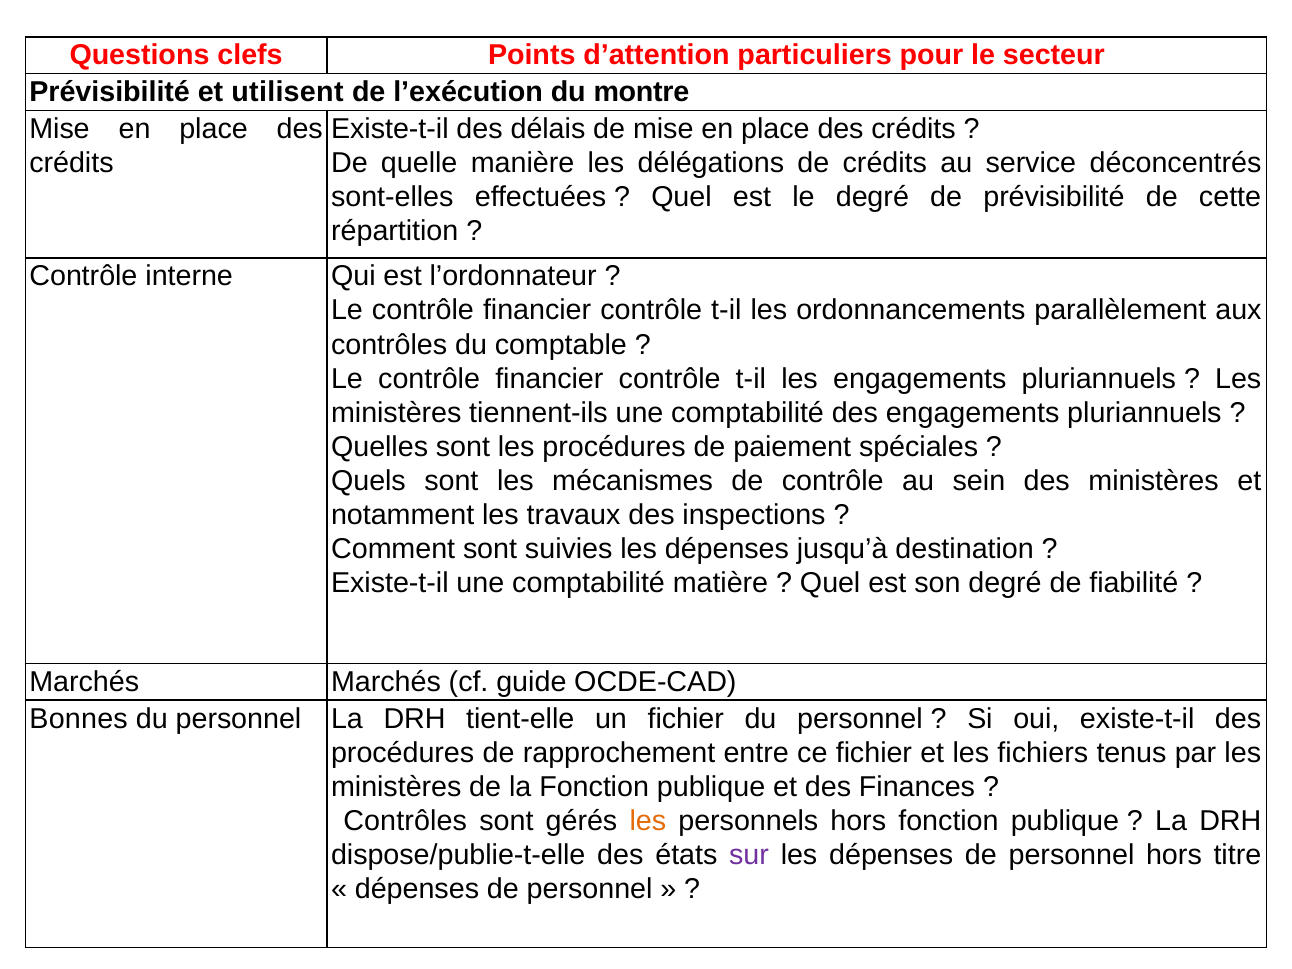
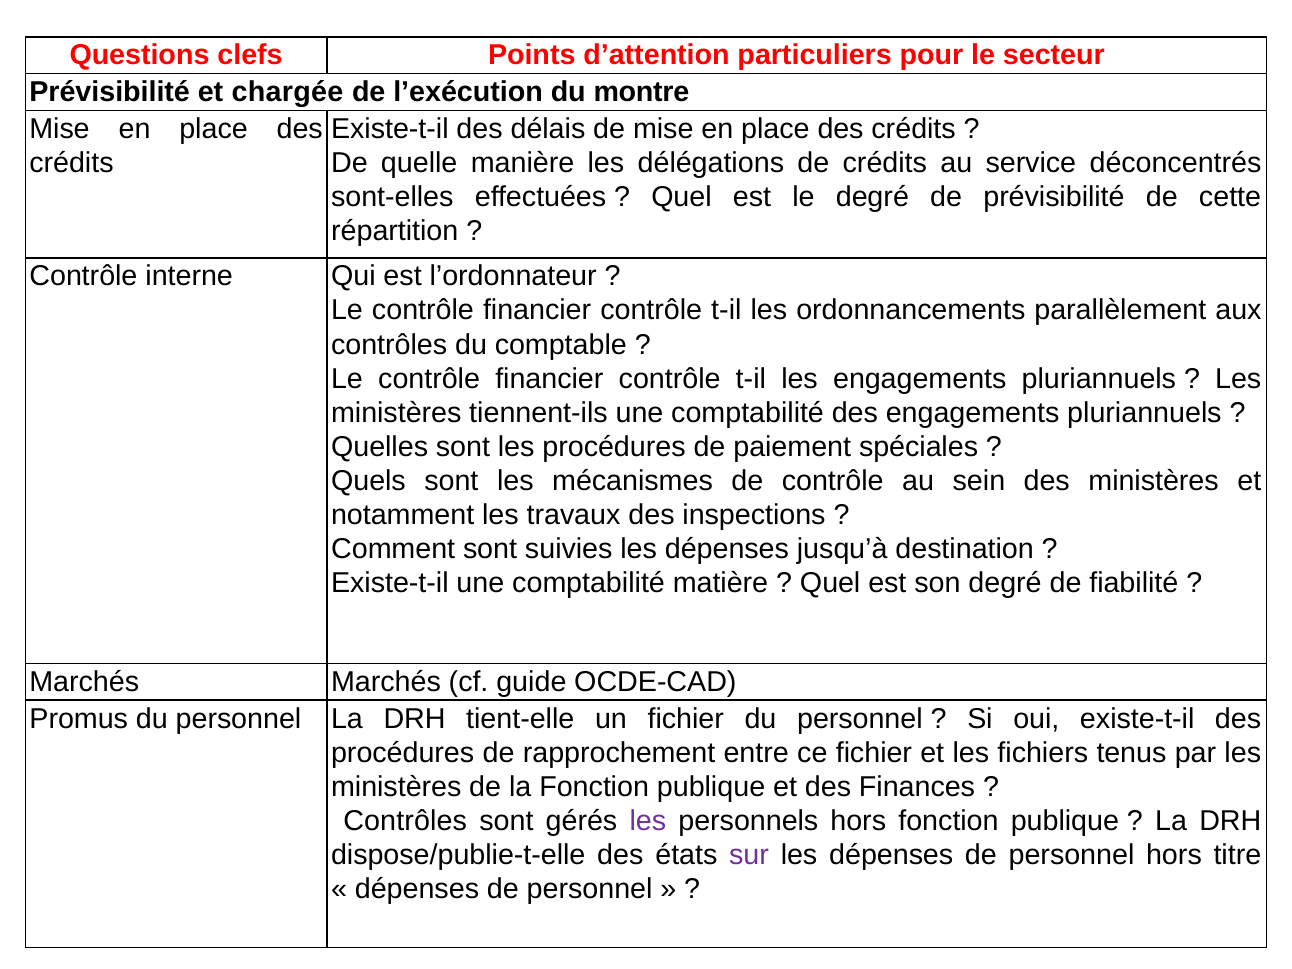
utilisent: utilisent -> chargée
Bonnes: Bonnes -> Promus
les at (648, 821) colour: orange -> purple
